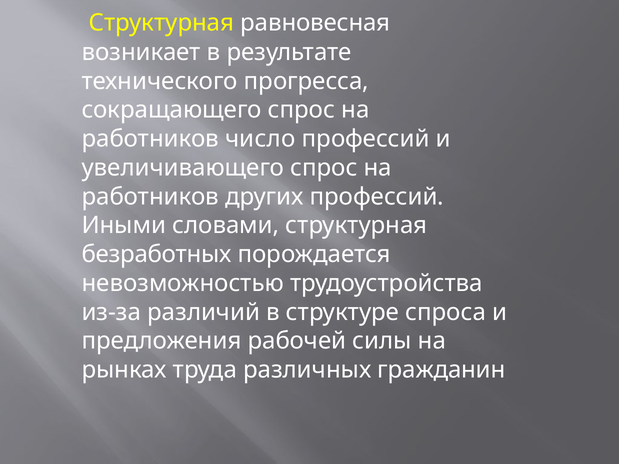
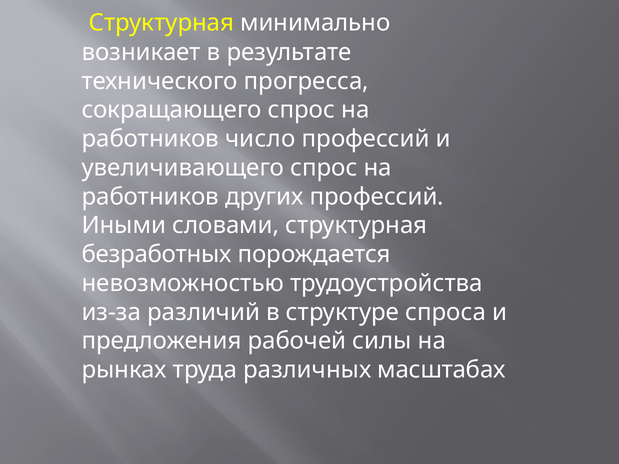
равновесная: равновесная -> минимально
гражданин: гражданин -> масштабах
